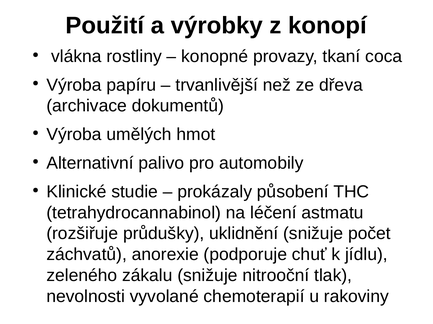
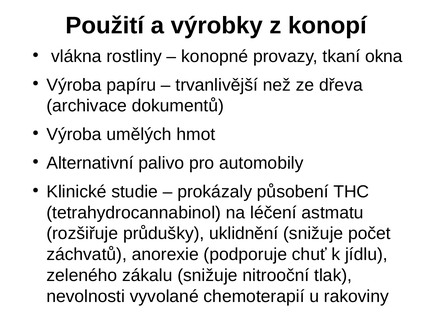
coca: coca -> okna
